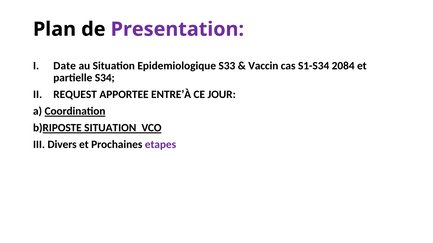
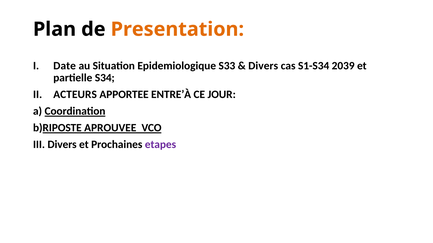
Presentation colour: purple -> orange
Vaccin at (263, 66): Vaccin -> Divers
2084: 2084 -> 2039
REQUEST: REQUEST -> ACTEURS
b)RIPOSTE SITUATION: SITUATION -> APROUVEE
